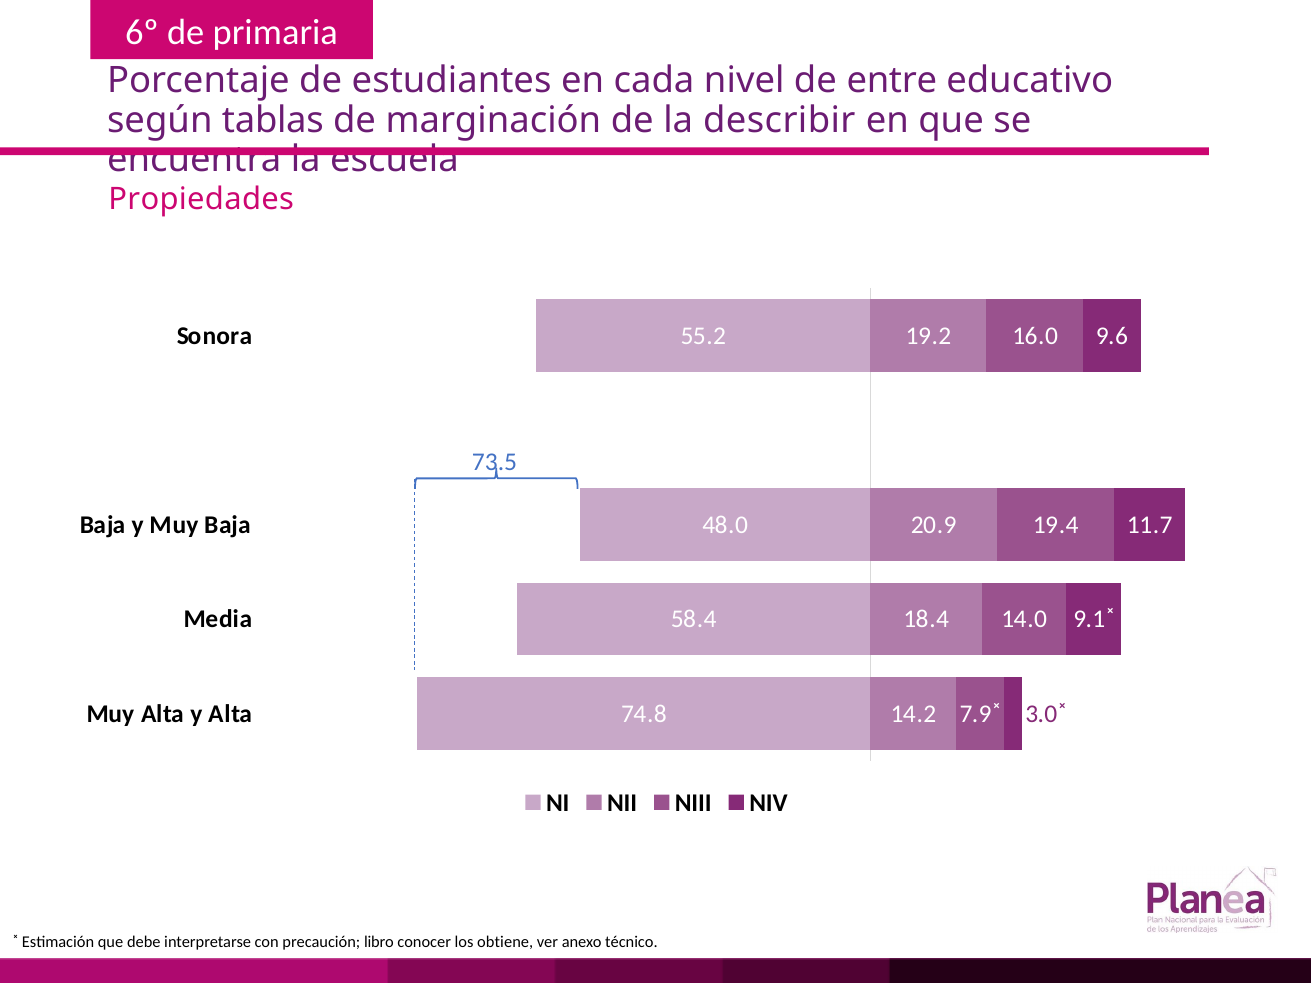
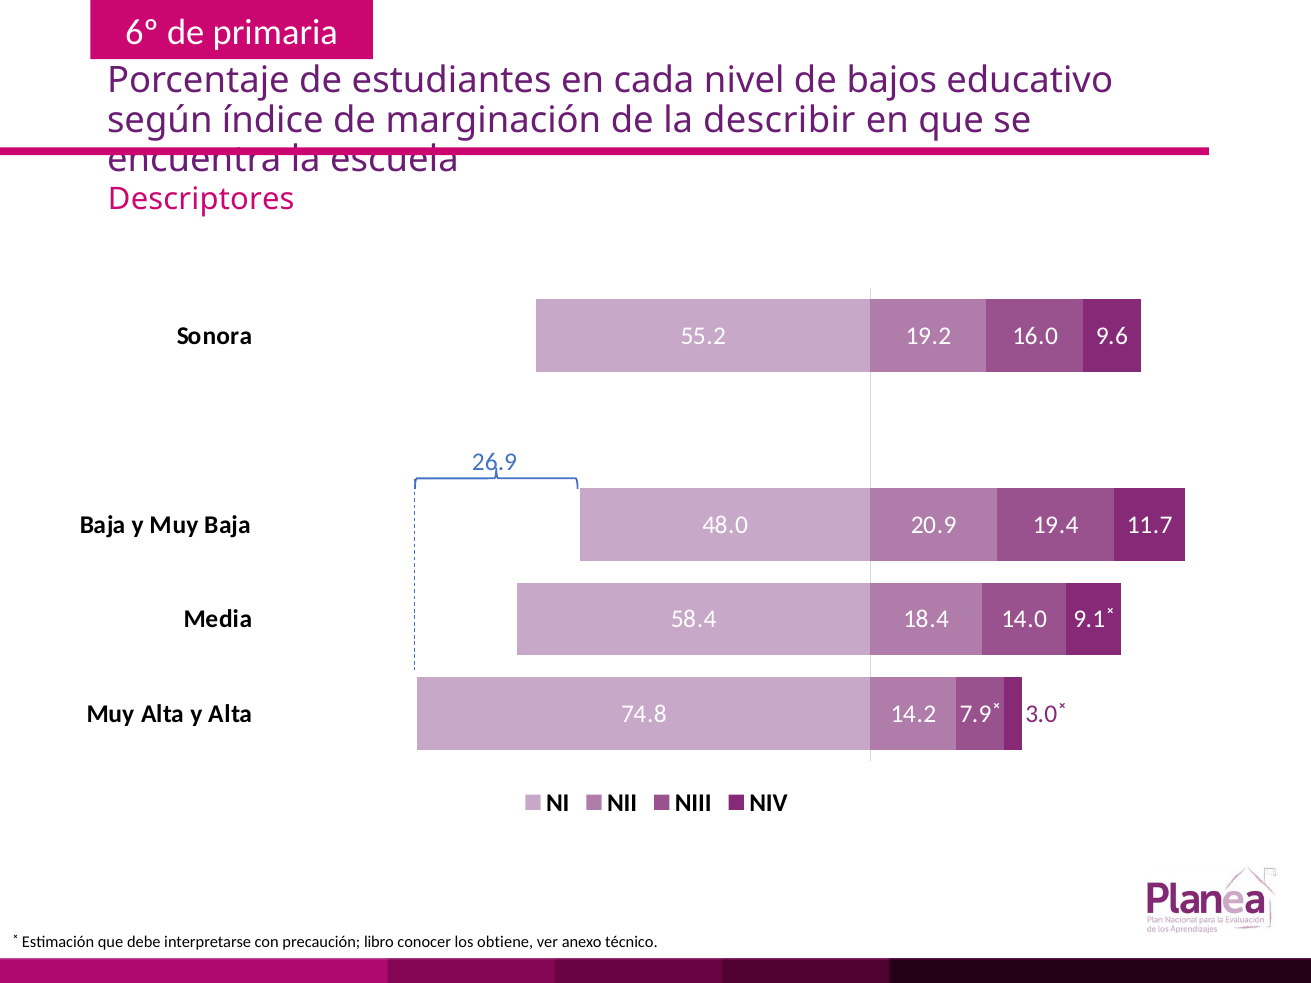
entre: entre -> bajos
tablas: tablas -> índice
Propiedades: Propiedades -> Descriptores
73.5: 73.5 -> 26.9
